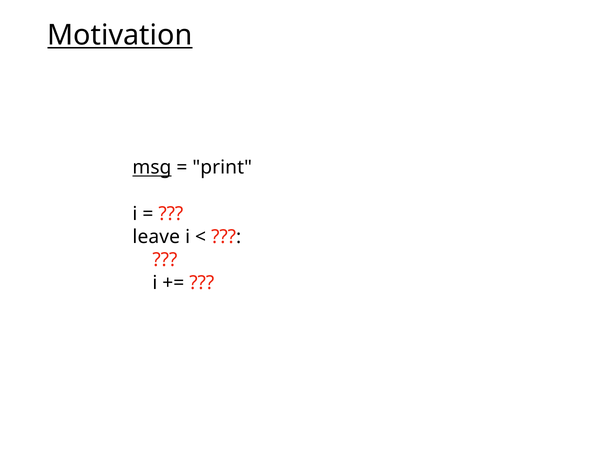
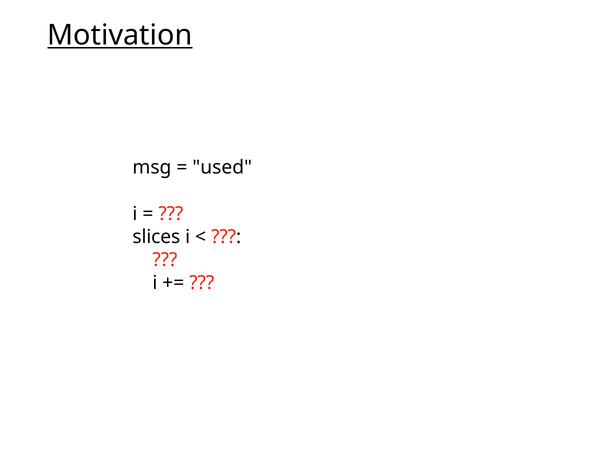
msg underline: present -> none
print: print -> used
leave: leave -> slices
